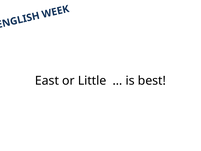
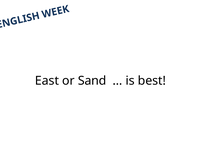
Little: Little -> Sand
